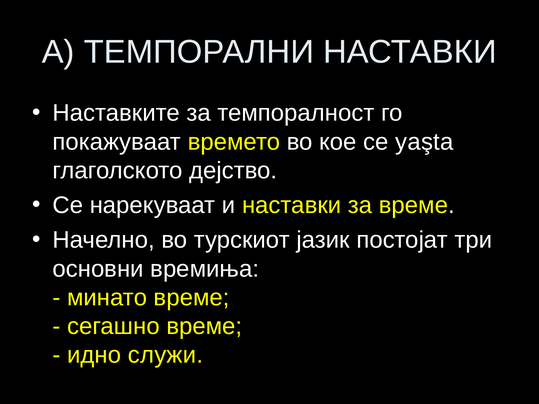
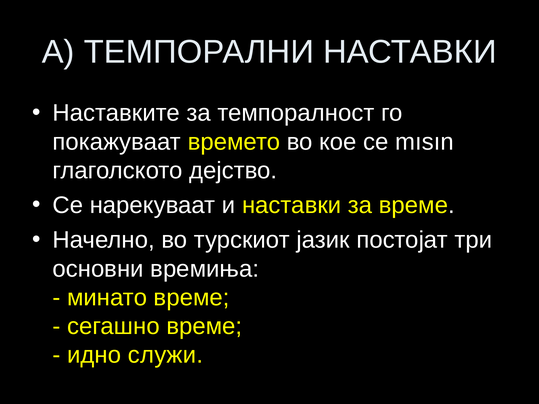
yaşta: yaşta -> mısın
